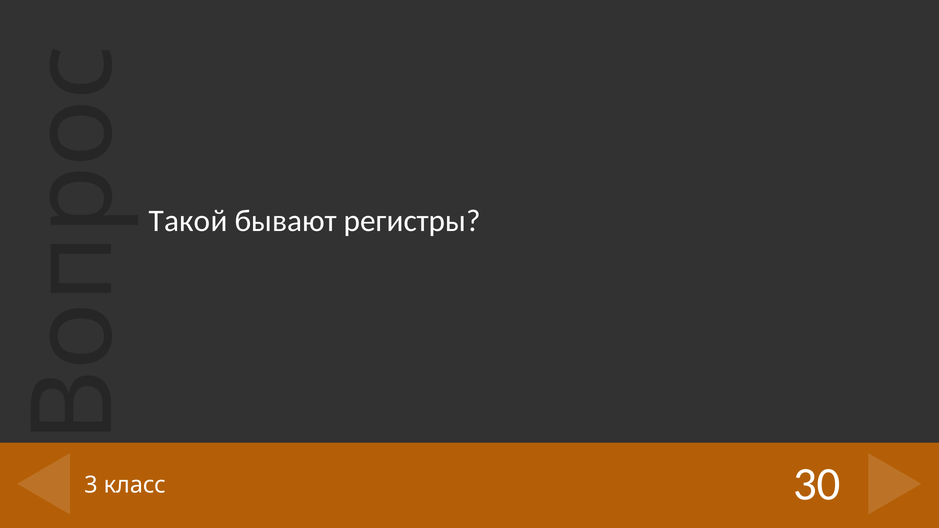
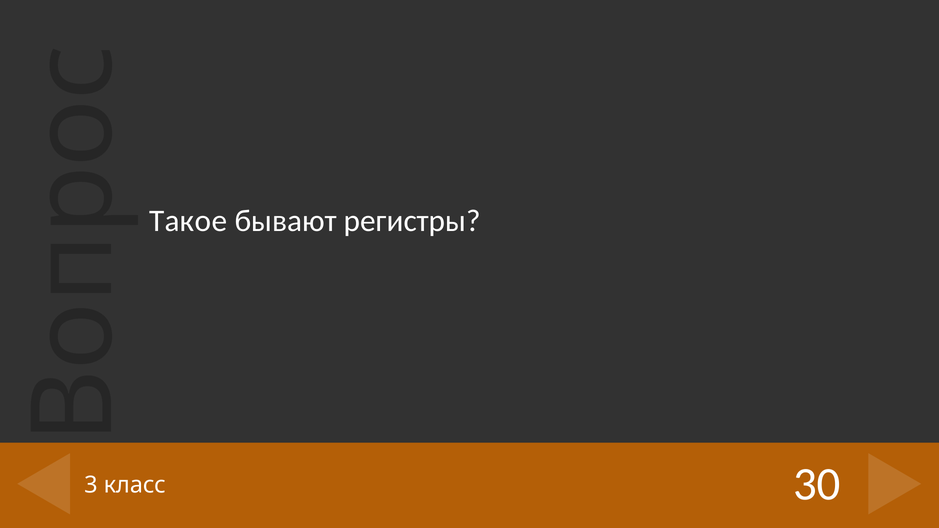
Такой: Такой -> Такое
